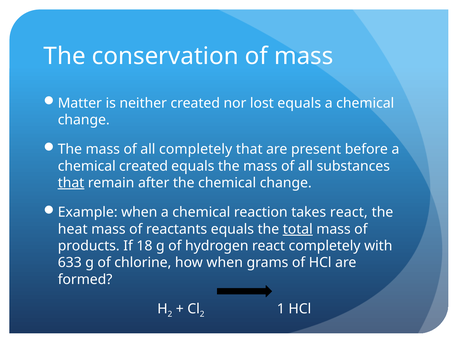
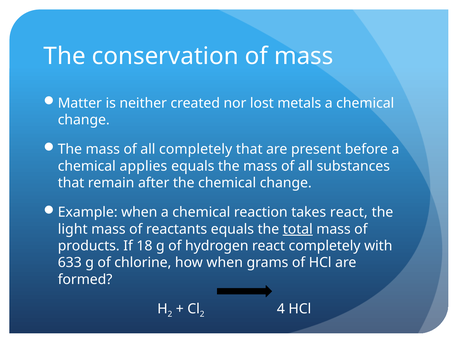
lost equals: equals -> metals
chemical created: created -> applies
that at (71, 183) underline: present -> none
heat: heat -> light
1: 1 -> 4
